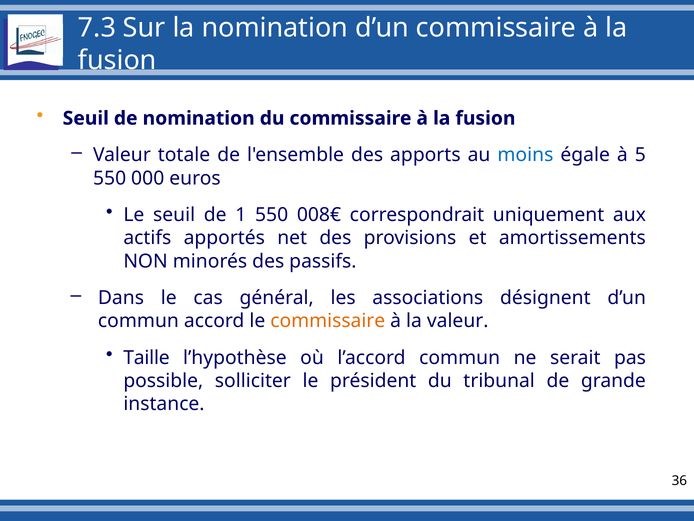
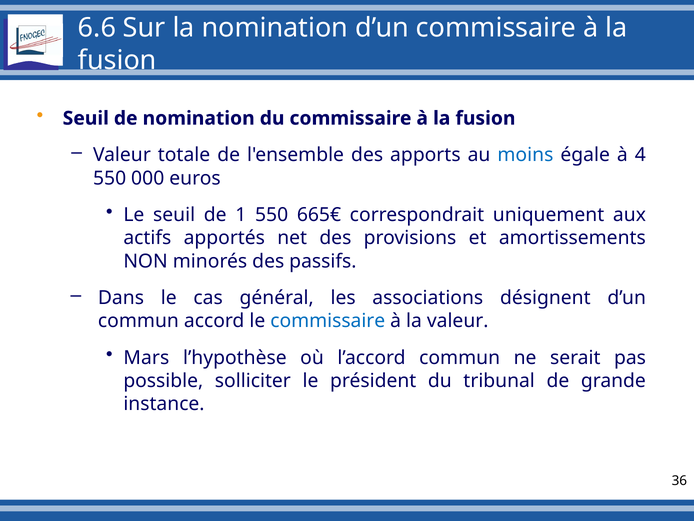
7.3: 7.3 -> 6.6
5: 5 -> 4
008€: 008€ -> 665€
commissaire at (328, 321) colour: orange -> blue
Taille: Taille -> Mars
